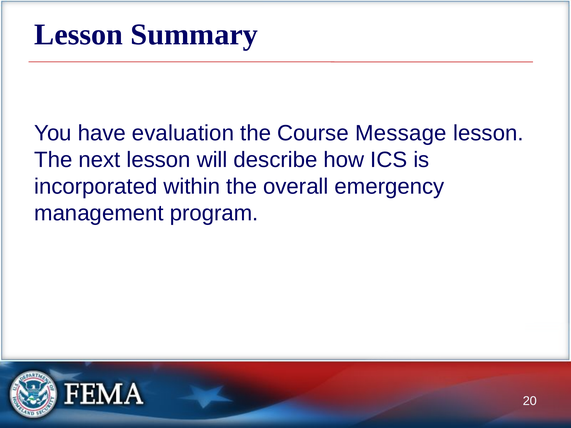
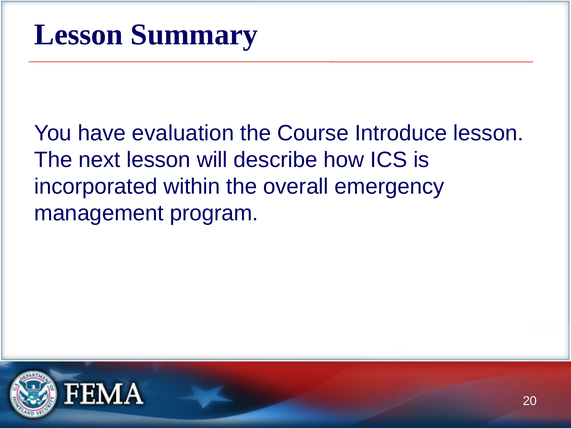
Message: Message -> Introduce
